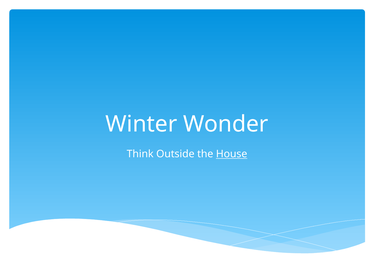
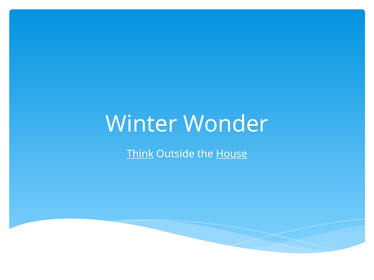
Think underline: none -> present
